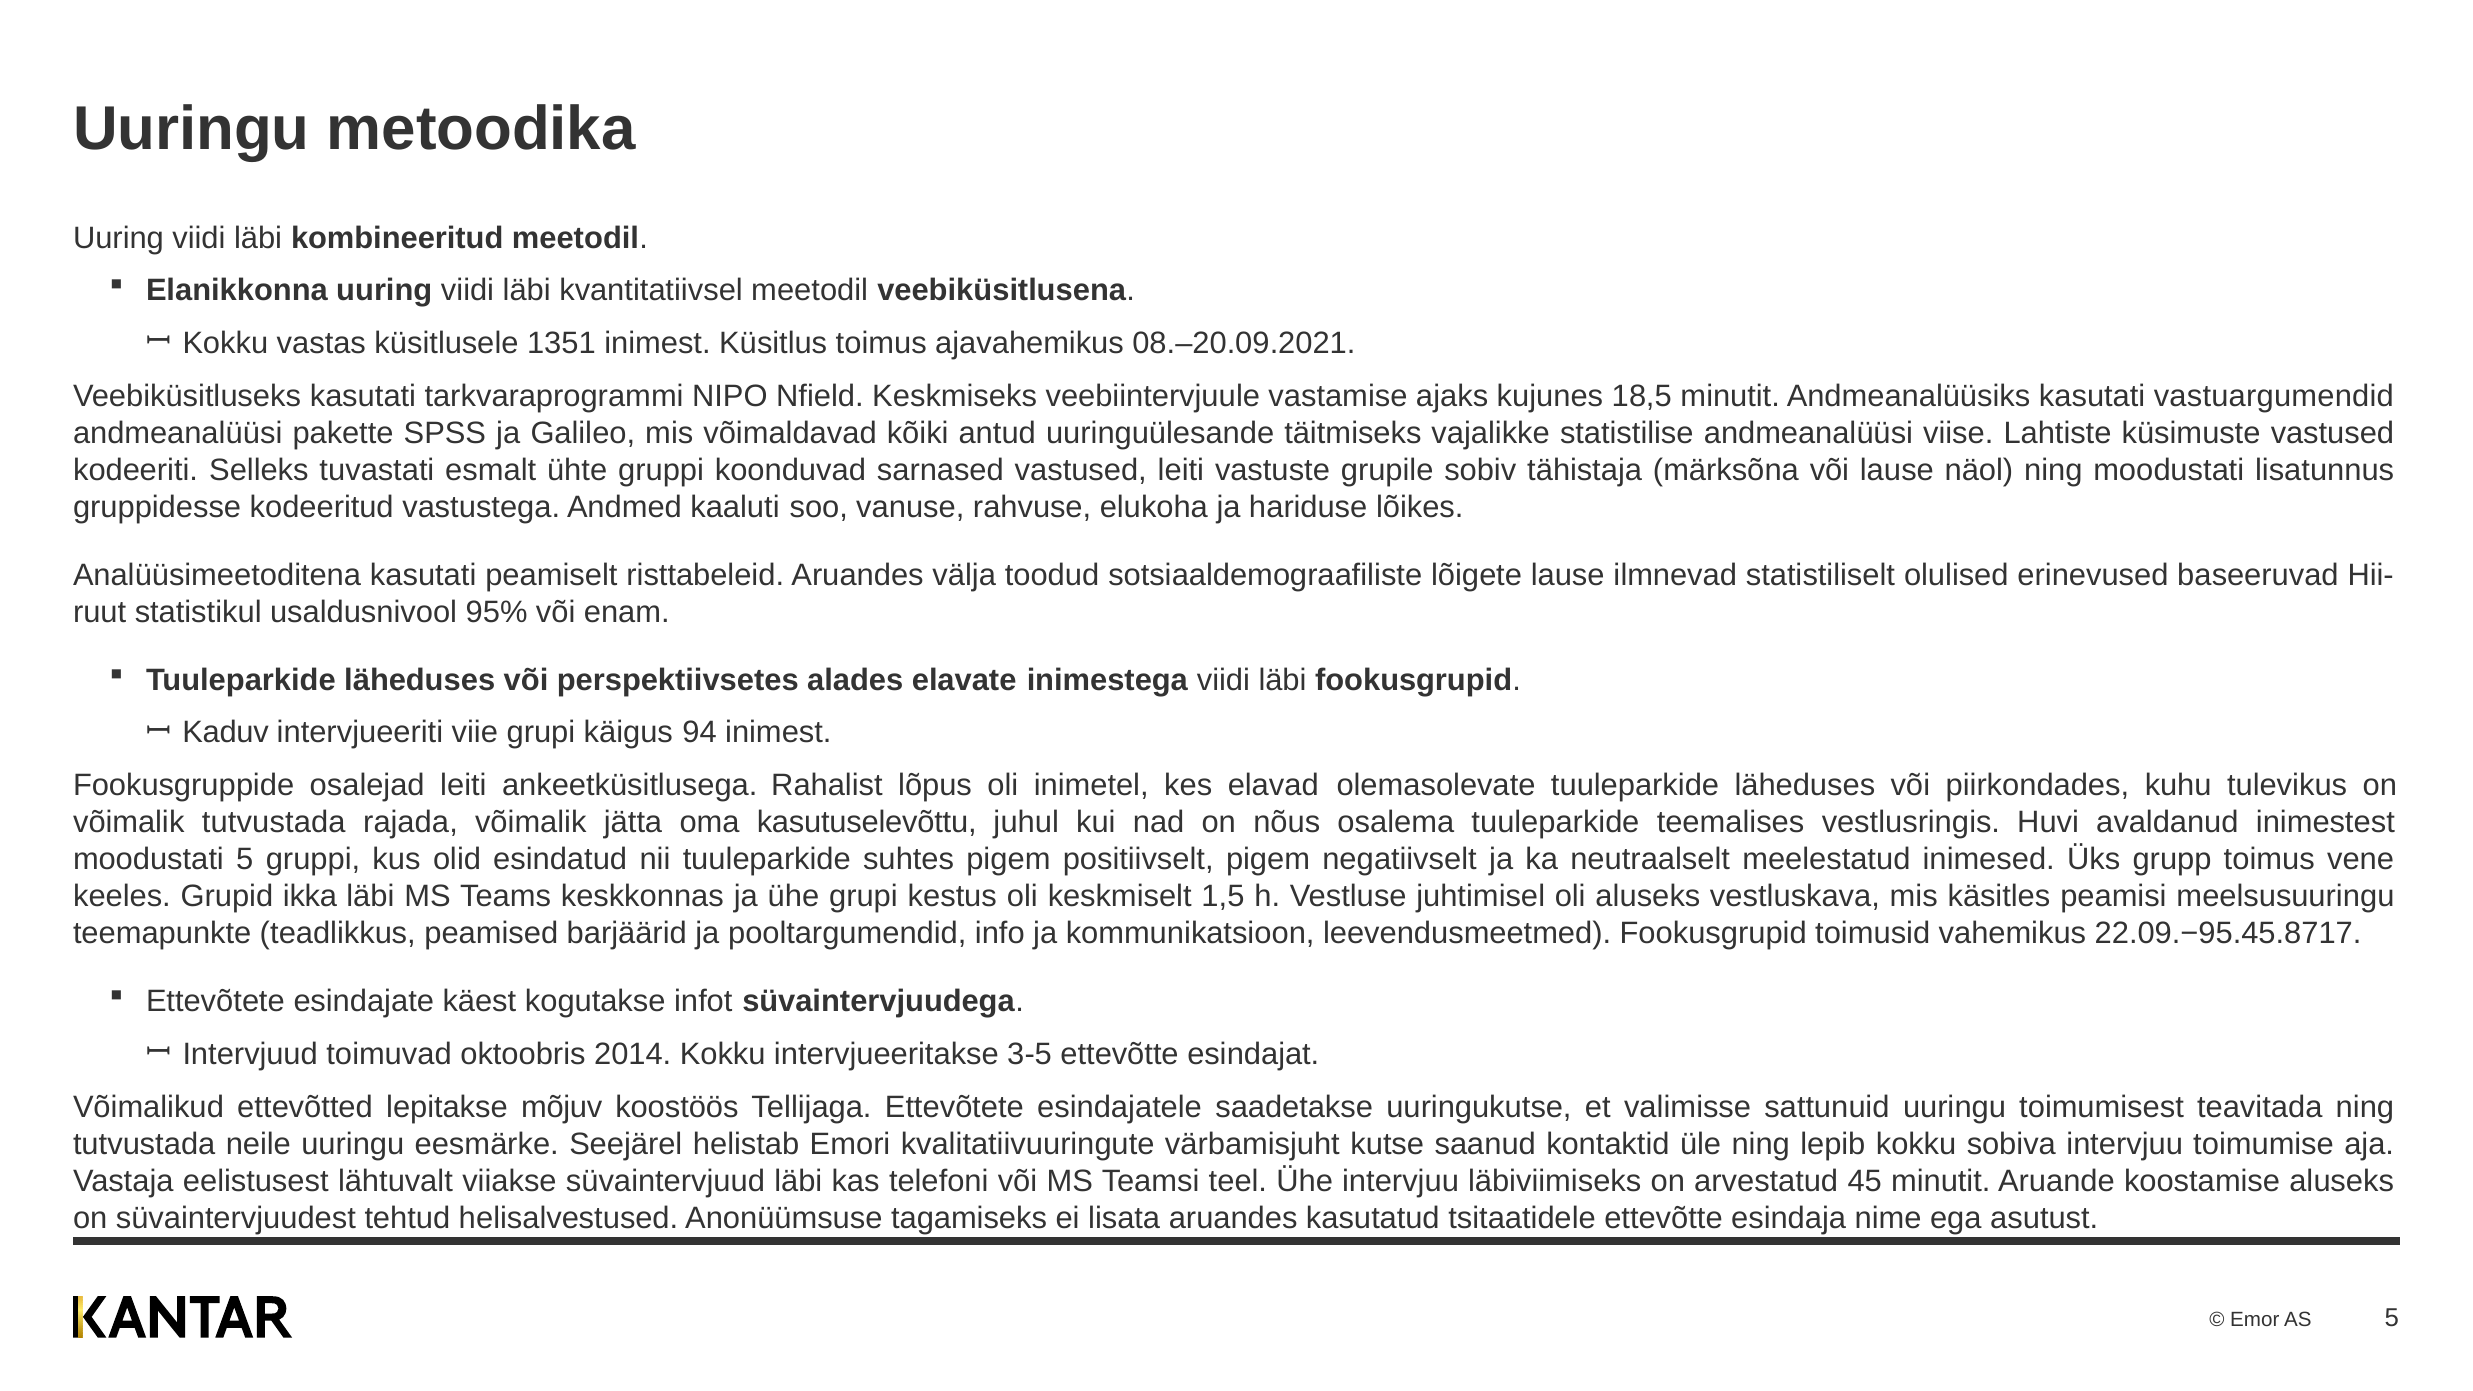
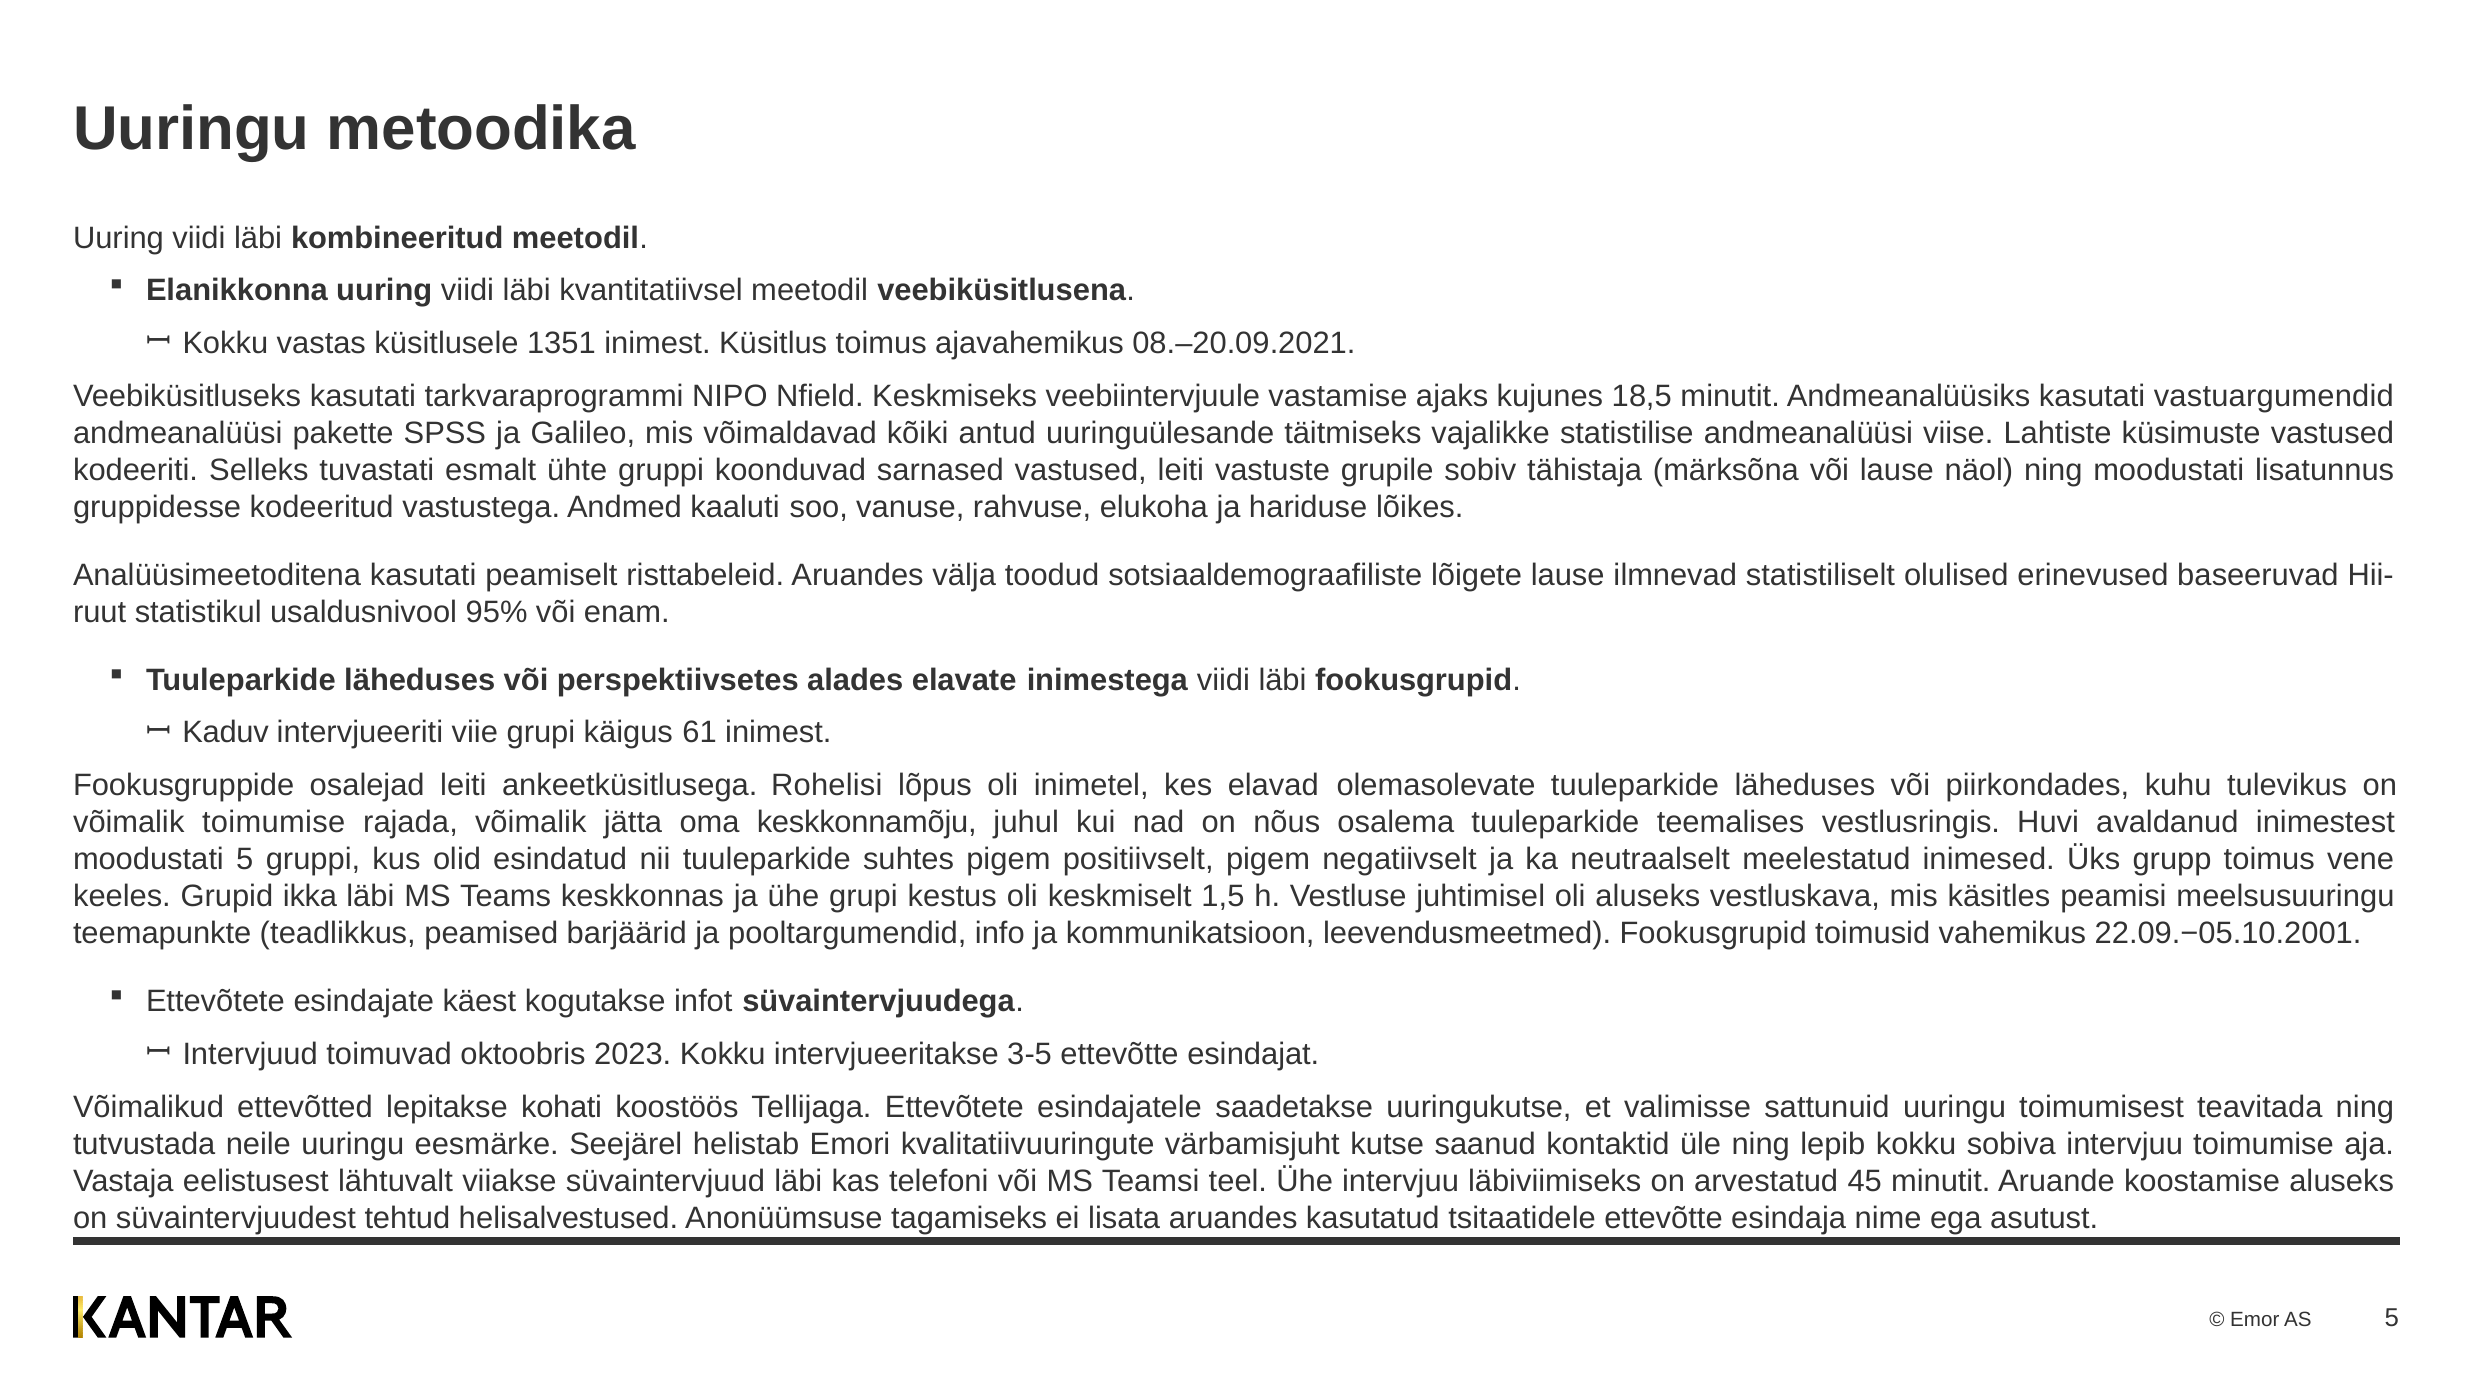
94: 94 -> 61
Rahalist: Rahalist -> Rohelisi
võimalik tutvustada: tutvustada -> toimumise
kasutuselevõttu: kasutuselevõttu -> keskkonnamõju
22.09.−95.45.8717: 22.09.−95.45.8717 -> 22.09.−05.10.2001
2014: 2014 -> 2023
mõjuv: mõjuv -> kohati
